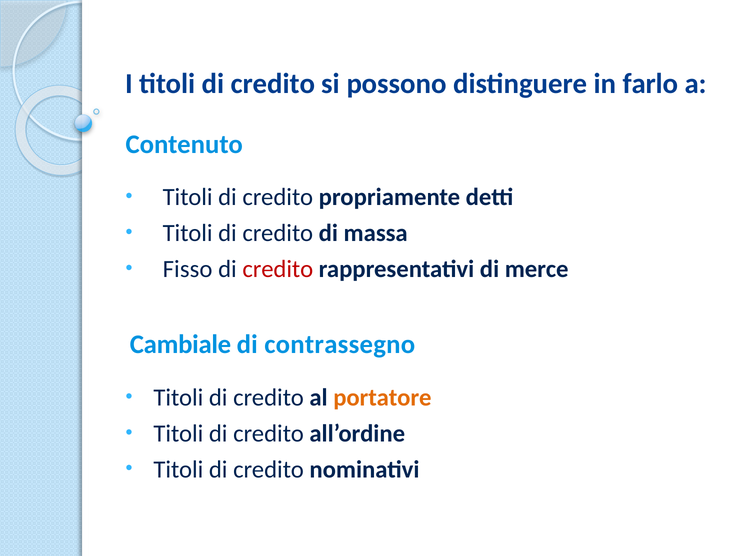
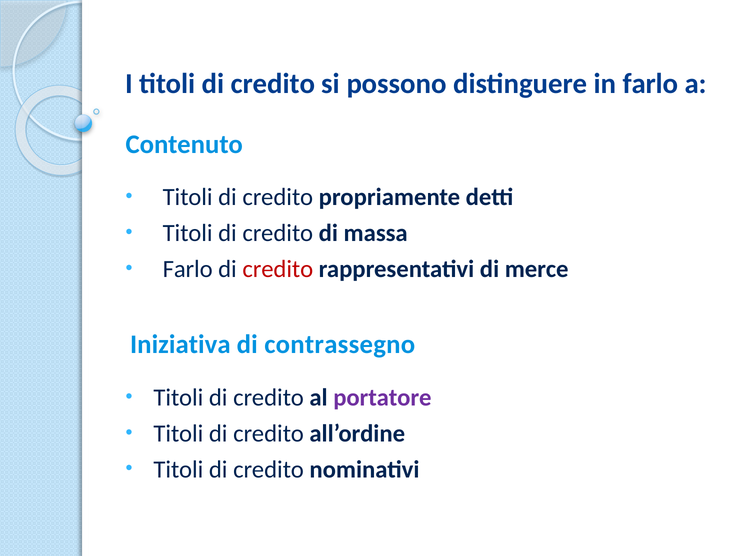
Fisso at (188, 269): Fisso -> Farlo
Cambiale: Cambiale -> Iniziativa
portatore colour: orange -> purple
